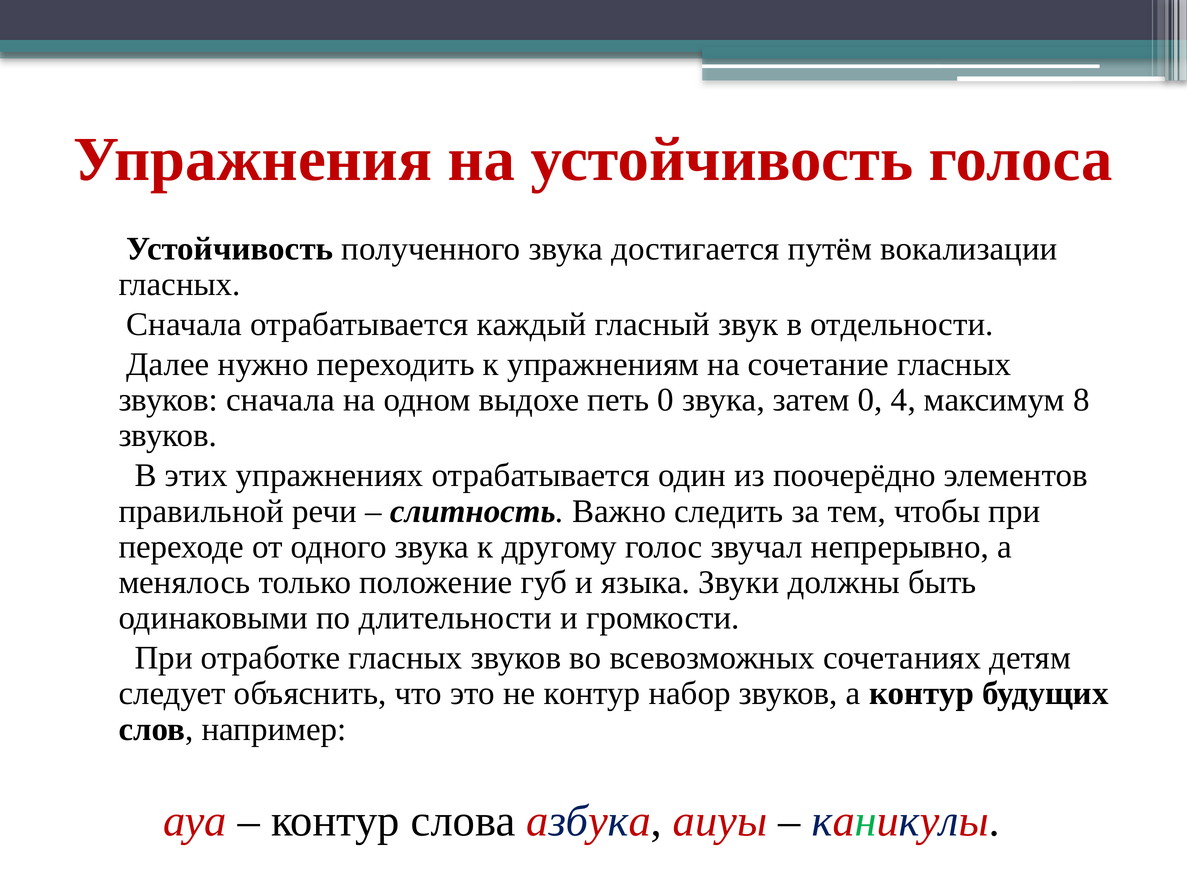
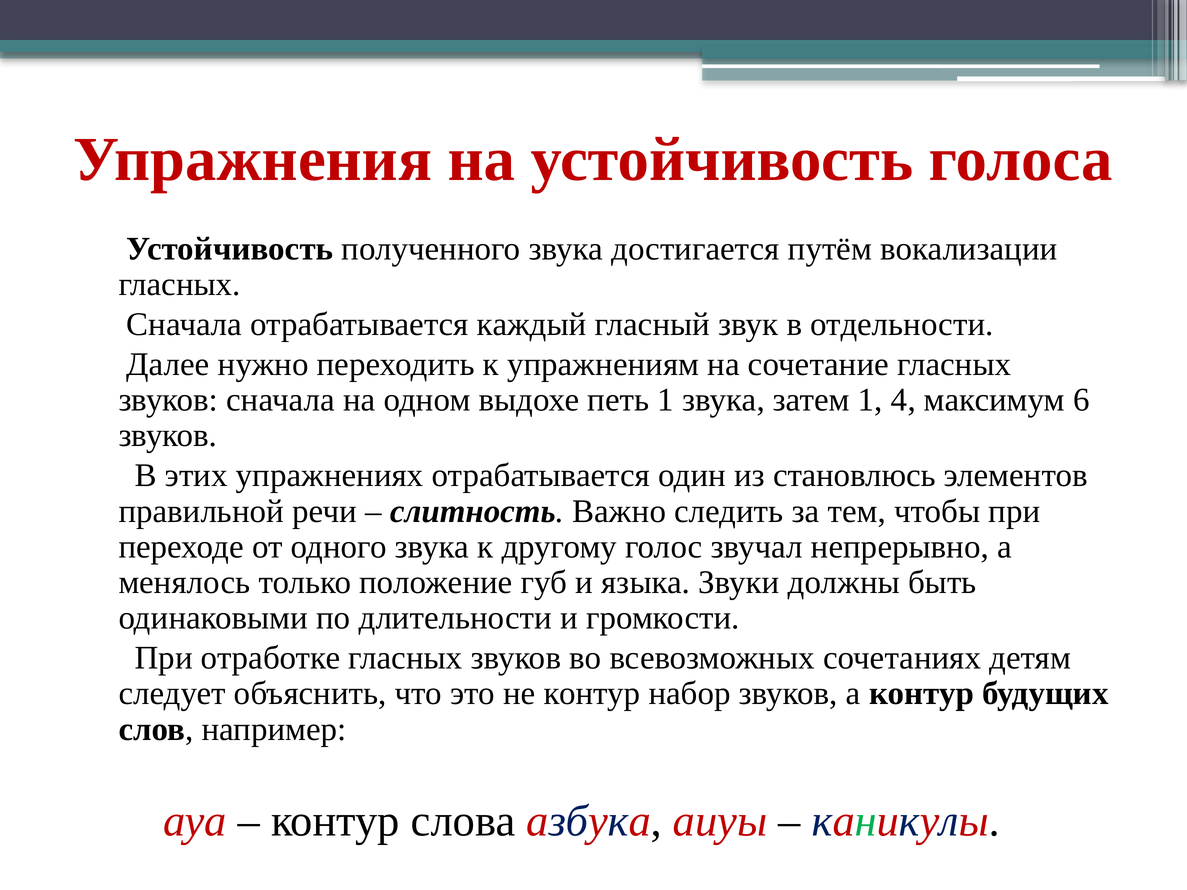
петь 0: 0 -> 1
затем 0: 0 -> 1
8: 8 -> 6
поочерёдно: поочерёдно -> становлюсь
